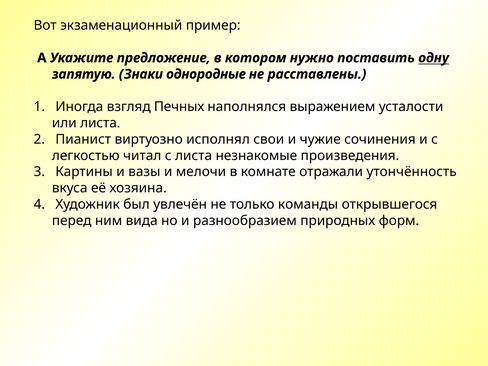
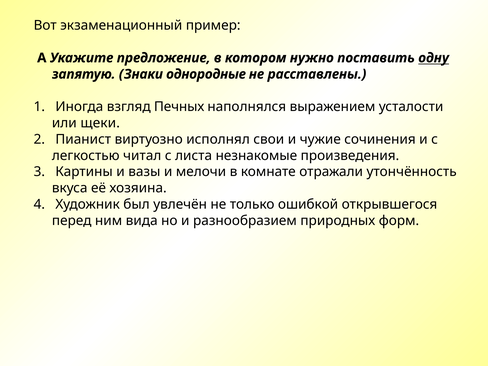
или листа: листа -> щеки
команды: команды -> ошибкой
